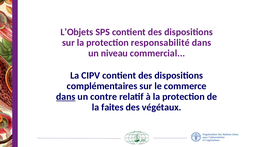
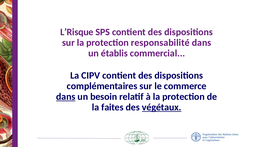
L’Objets: L’Objets -> L’Risque
niveau: niveau -> établis
contre: contre -> besoin
végétaux underline: none -> present
